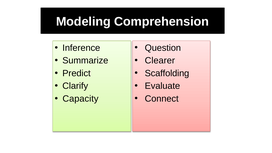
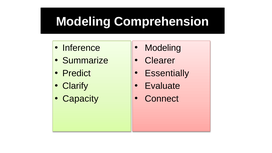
Question at (163, 48): Question -> Modeling
Scaffolding: Scaffolding -> Essentially
